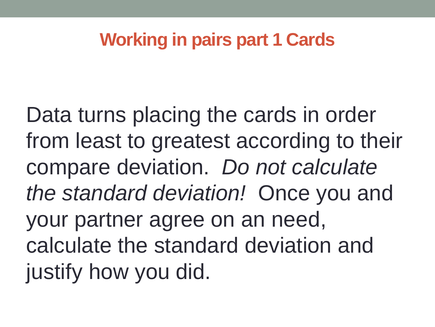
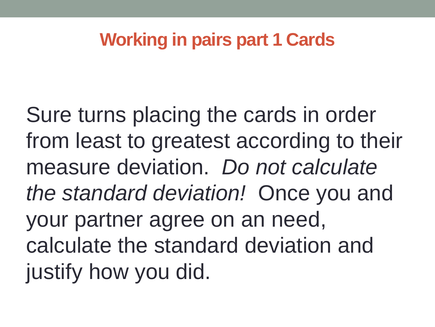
Data: Data -> Sure
compare: compare -> measure
